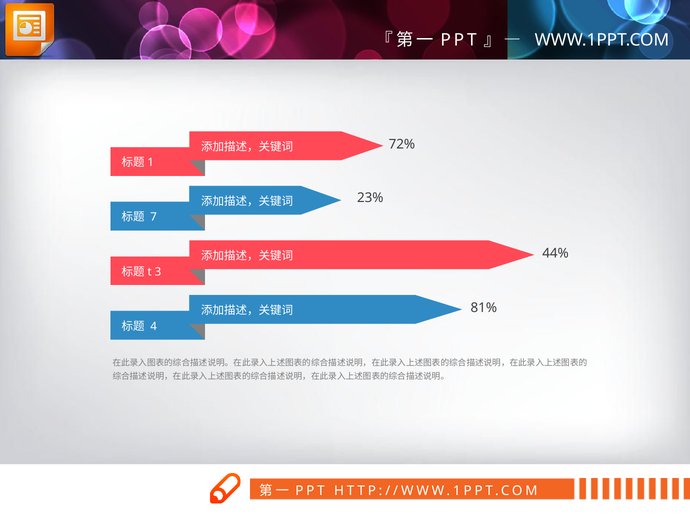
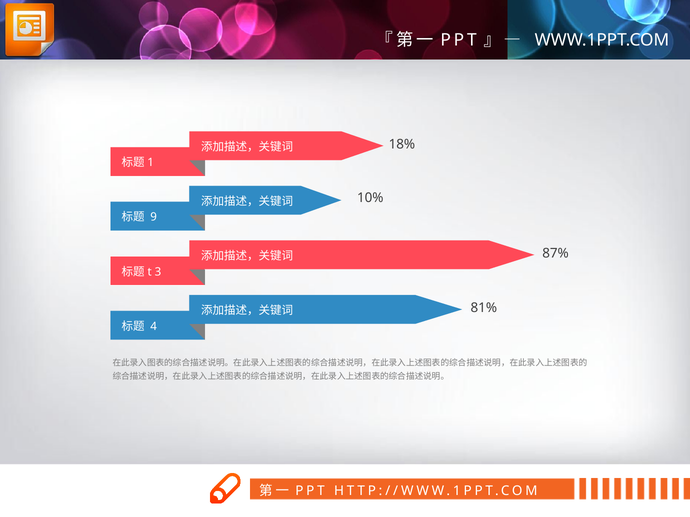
72%: 72% -> 18%
23%: 23% -> 10%
7: 7 -> 9
44%: 44% -> 87%
